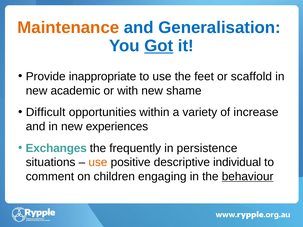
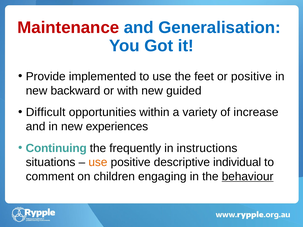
Maintenance colour: orange -> red
Got underline: present -> none
inappropriate: inappropriate -> implemented
or scaffold: scaffold -> positive
academic: academic -> backward
shame: shame -> guided
Exchanges: Exchanges -> Continuing
persistence: persistence -> instructions
